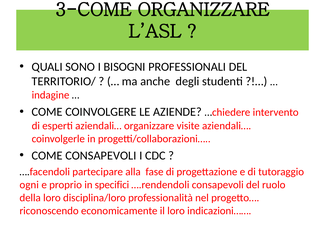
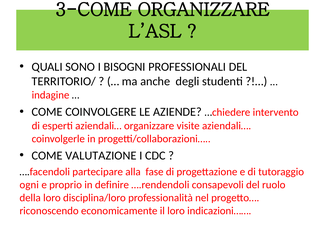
COME CONSAPEVOLI: CONSAPEVOLI -> VALUTAZIONE
specifici: specifici -> definire
